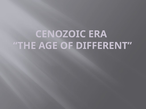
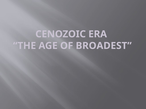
DIFFERENT: DIFFERENT -> BROADEST
